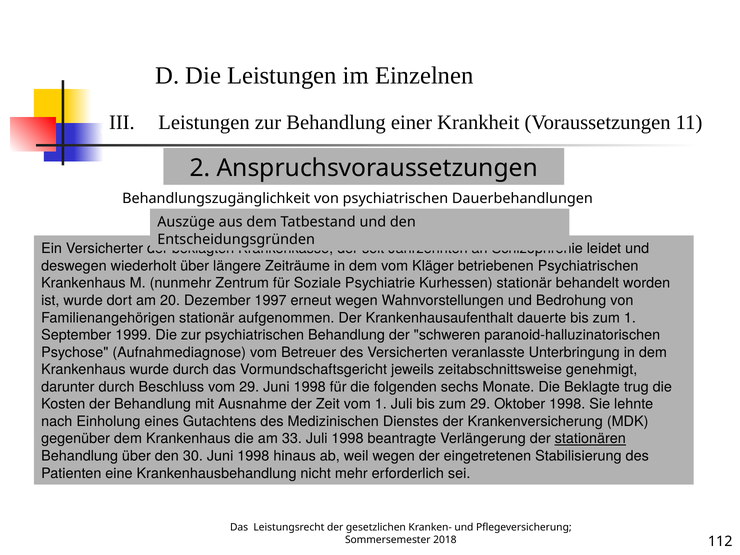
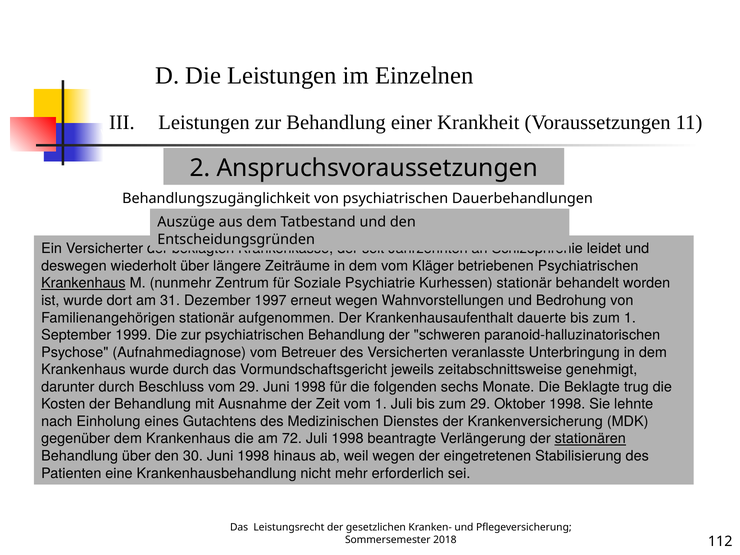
Krankenhaus at (83, 283) underline: none -> present
20: 20 -> 31
33: 33 -> 72
